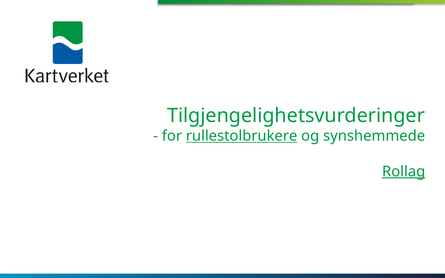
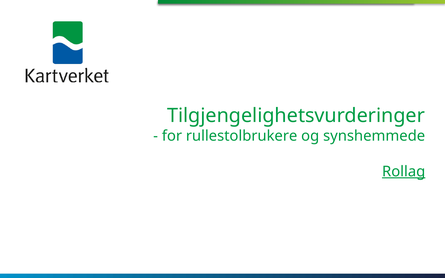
rullestolbrukere underline: present -> none
